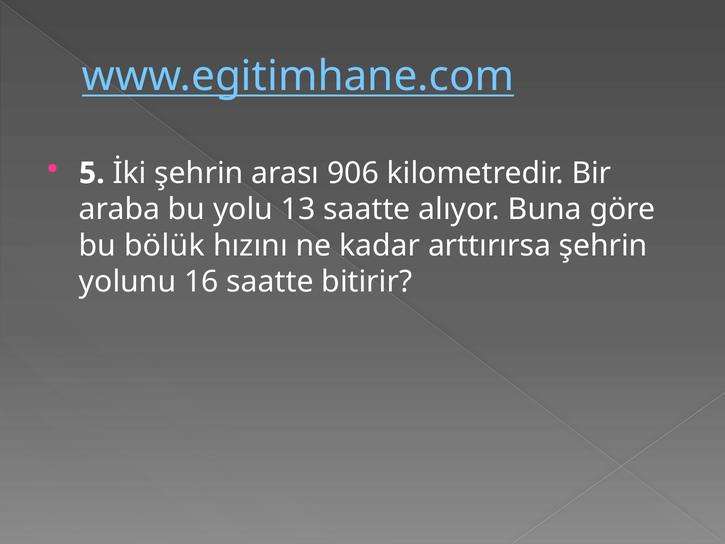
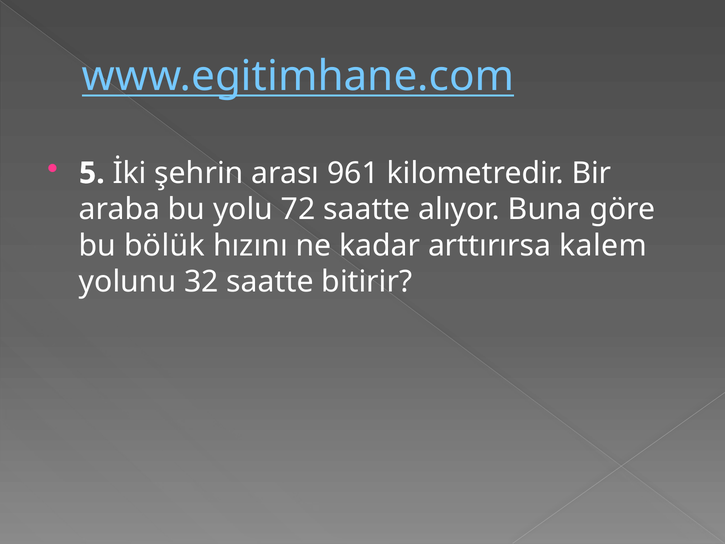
906: 906 -> 961
13: 13 -> 72
arttırırsa şehrin: şehrin -> kalem
16: 16 -> 32
